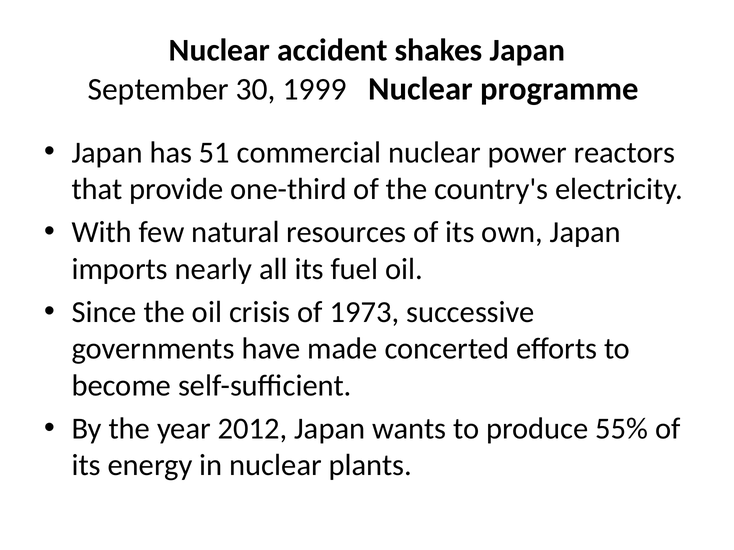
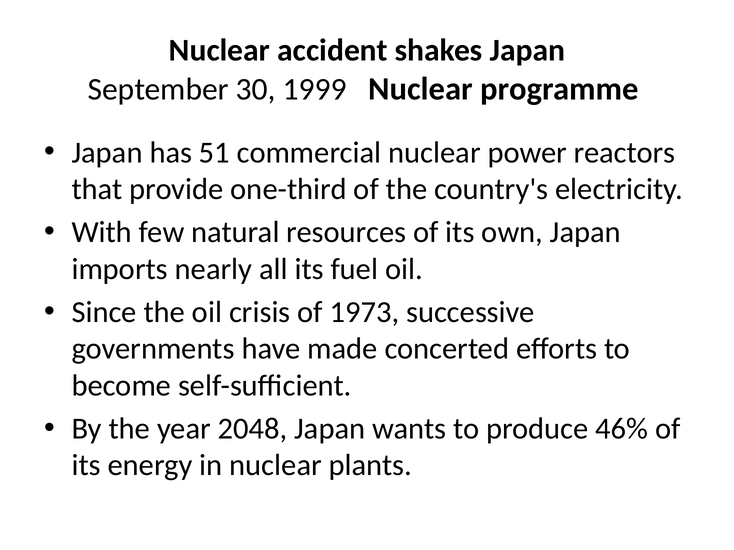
2012: 2012 -> 2048
55%: 55% -> 46%
